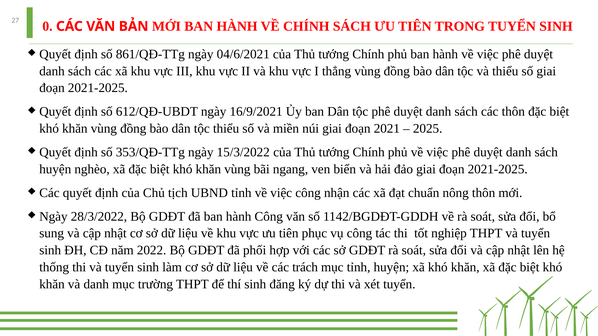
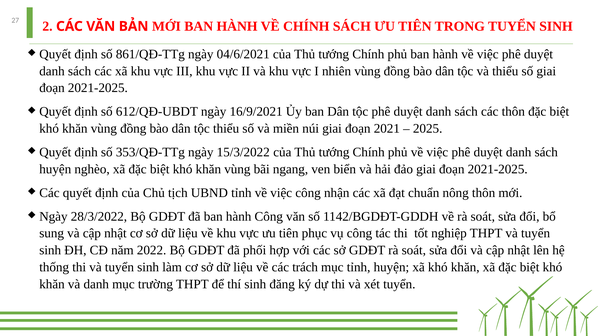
0: 0 -> 2
thẳng: thẳng -> nhiên
